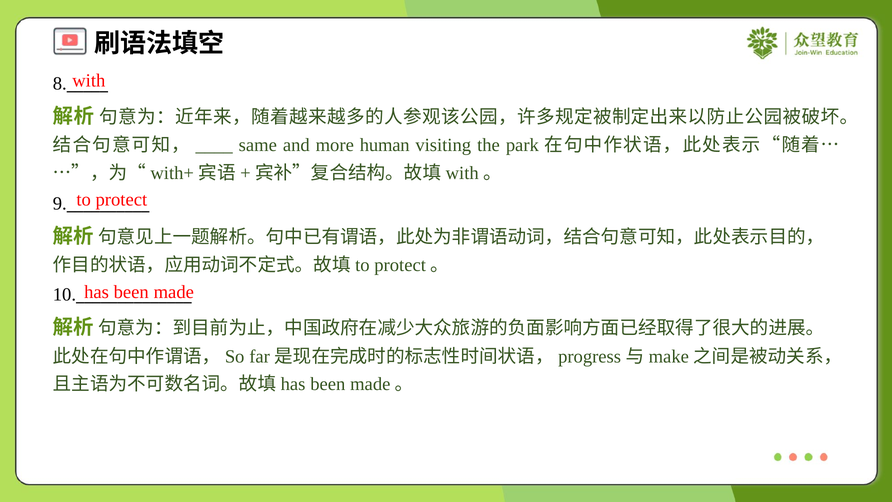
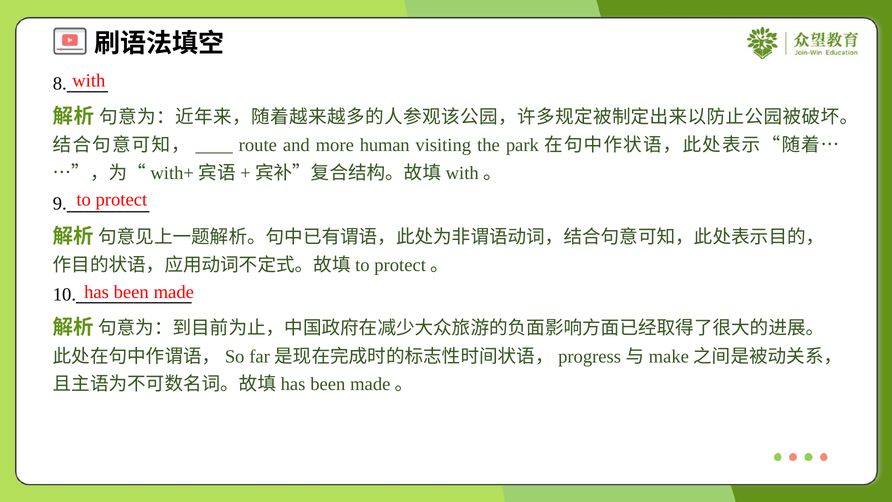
same: same -> route
